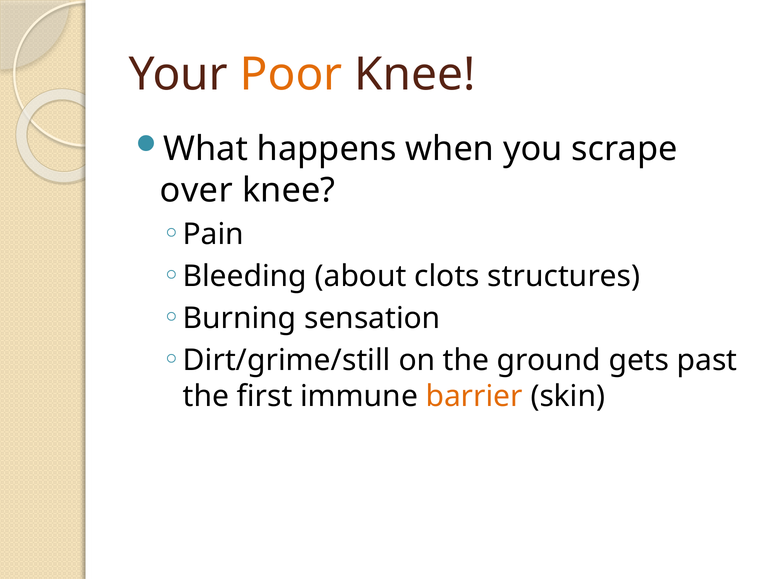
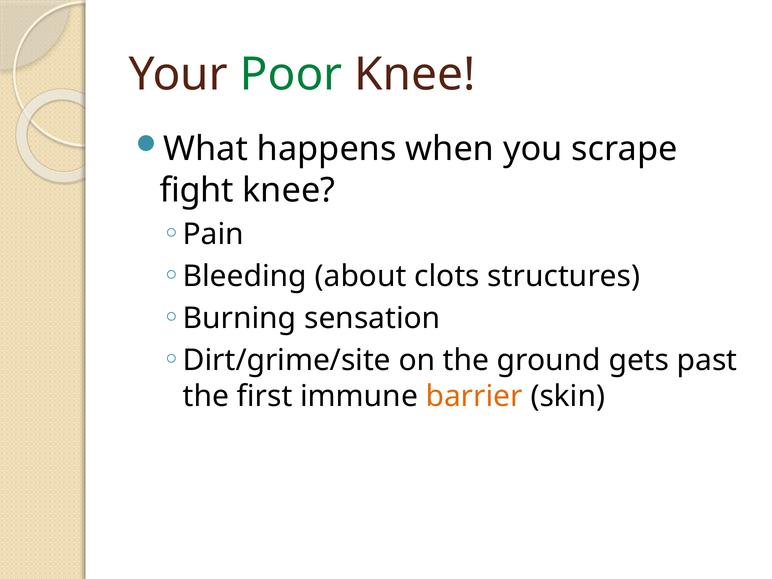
Poor colour: orange -> green
over: over -> fight
Dirt/grime/still: Dirt/grime/still -> Dirt/grime/site
